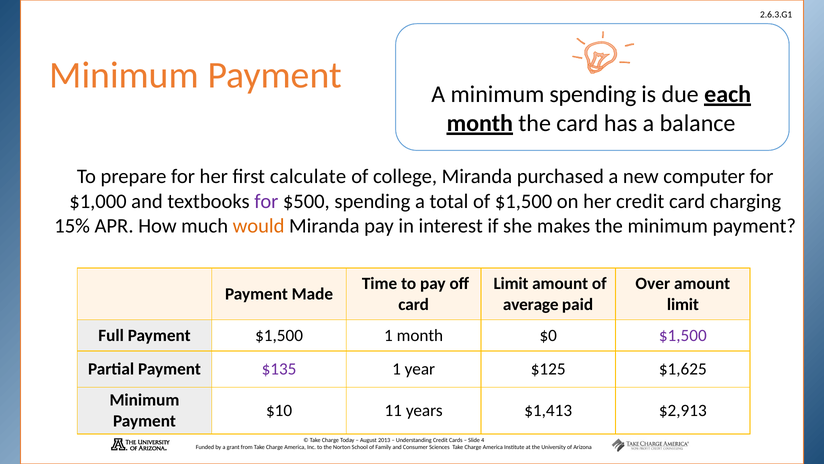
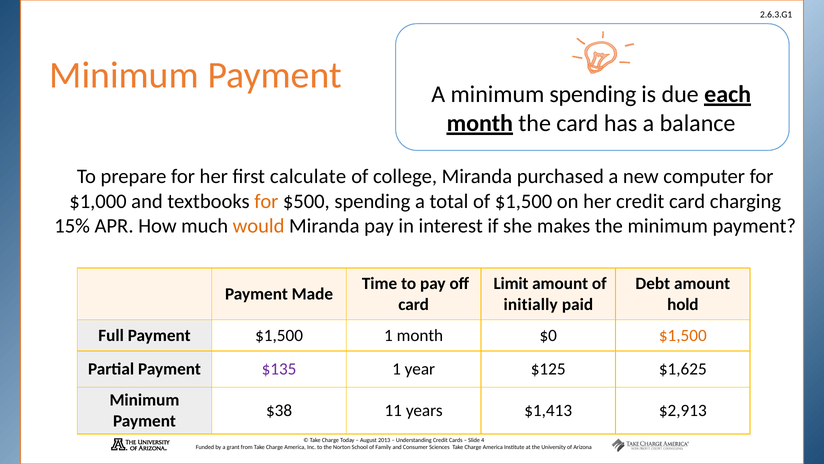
for at (266, 201) colour: purple -> orange
Over: Over -> Debt
average: average -> initially
limit at (683, 304): limit -> hold
$1,500 at (683, 335) colour: purple -> orange
$10: $10 -> $38
